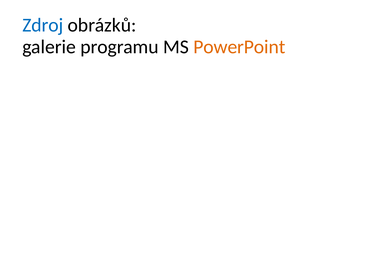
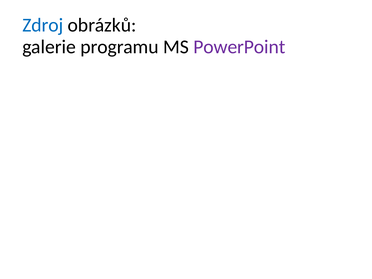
PowerPoint colour: orange -> purple
